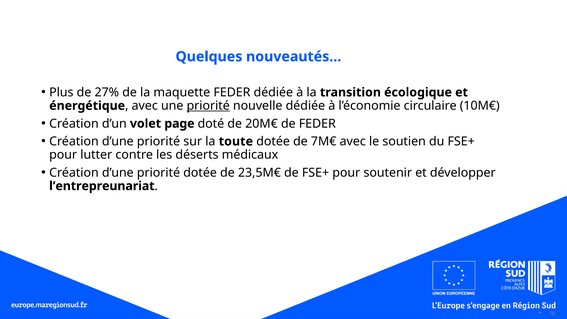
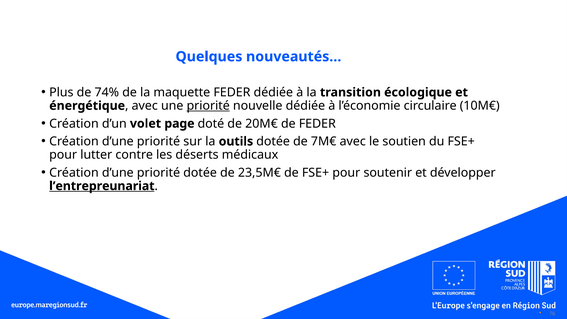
27%: 27% -> 74%
toute: toute -> outils
l’entrepreunariat underline: none -> present
